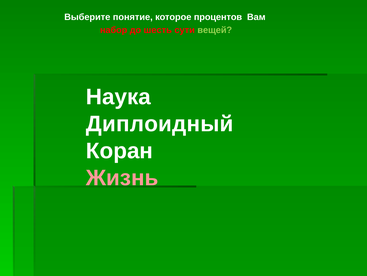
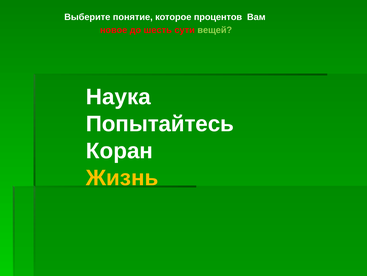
набор: набор -> новое
Диплоидный: Диплоидный -> Попытайтесь
Жизнь colour: pink -> yellow
